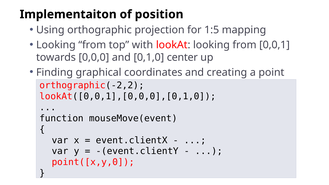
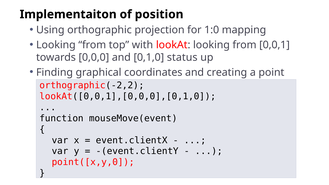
1:5: 1:5 -> 1:0
center: center -> status
